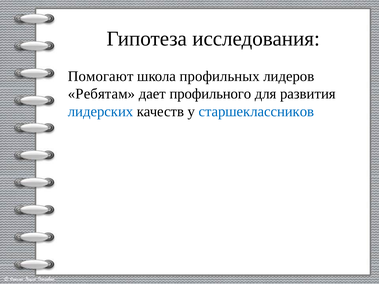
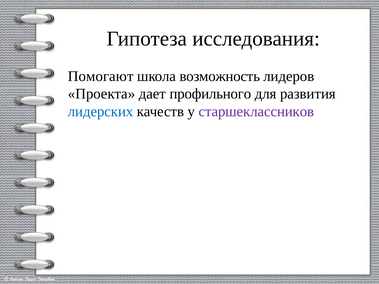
профильных: профильных -> возможность
Ребятам: Ребятам -> Проекта
старшеклассников colour: blue -> purple
